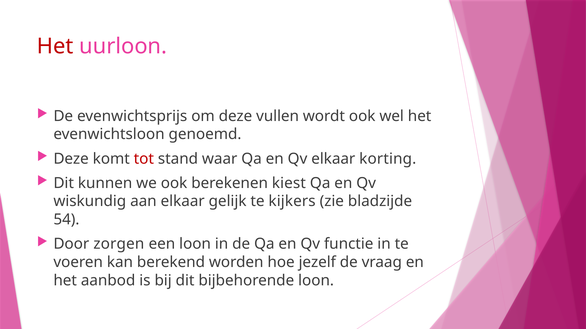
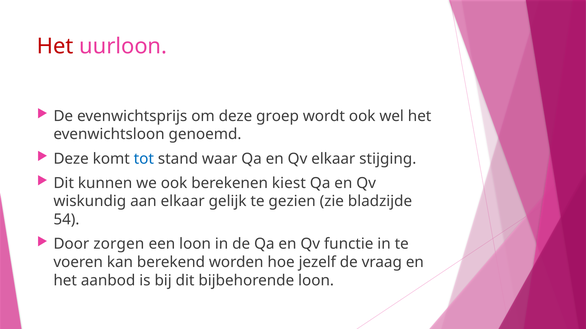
vullen: vullen -> groep
tot colour: red -> blue
korting: korting -> stijging
kijkers: kijkers -> gezien
